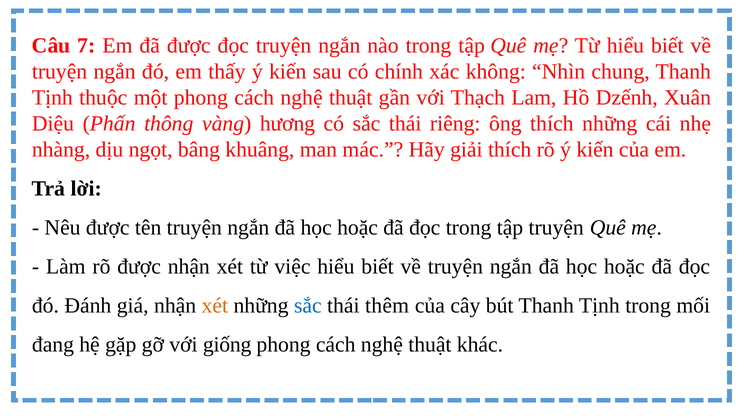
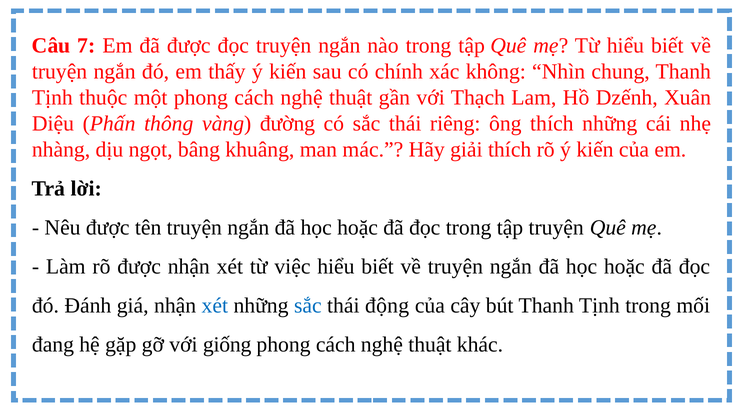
hương: hương -> đường
xét at (215, 306) colour: orange -> blue
thêm: thêm -> động
